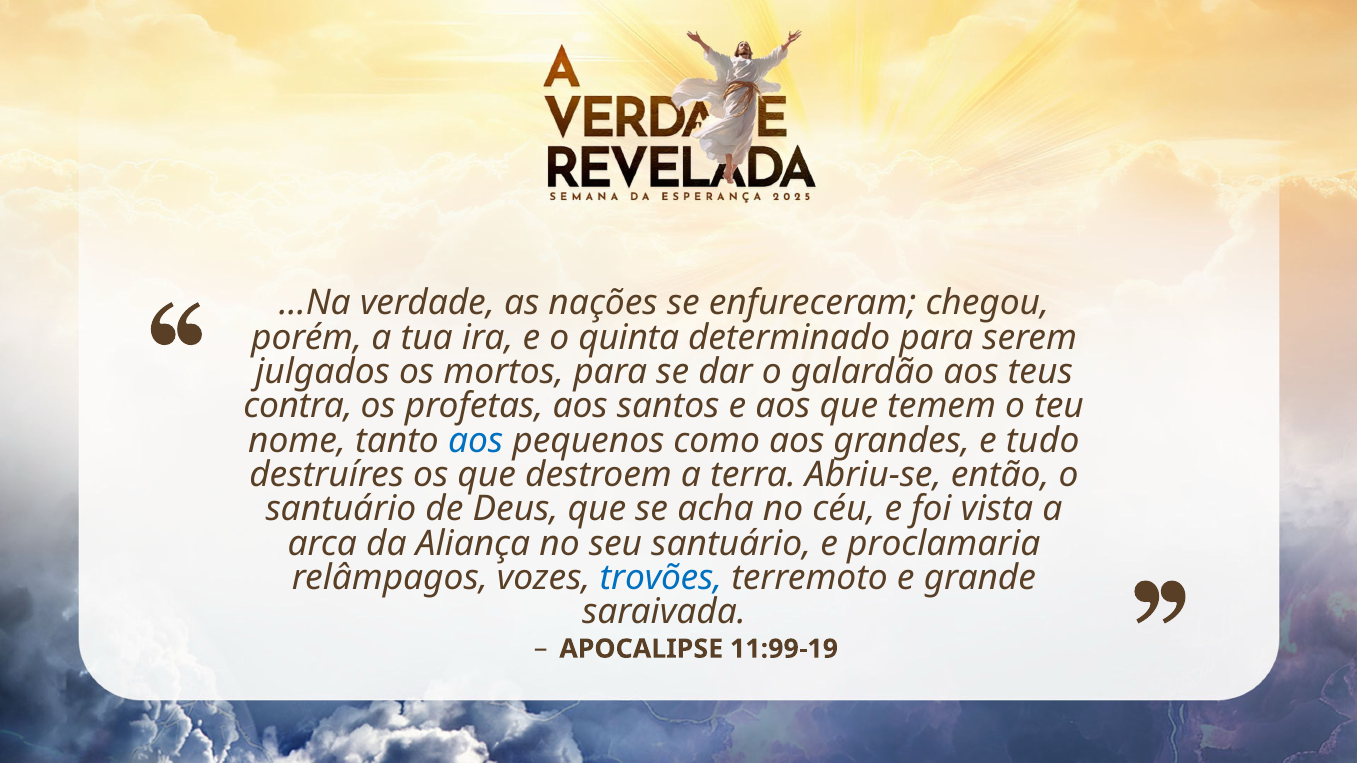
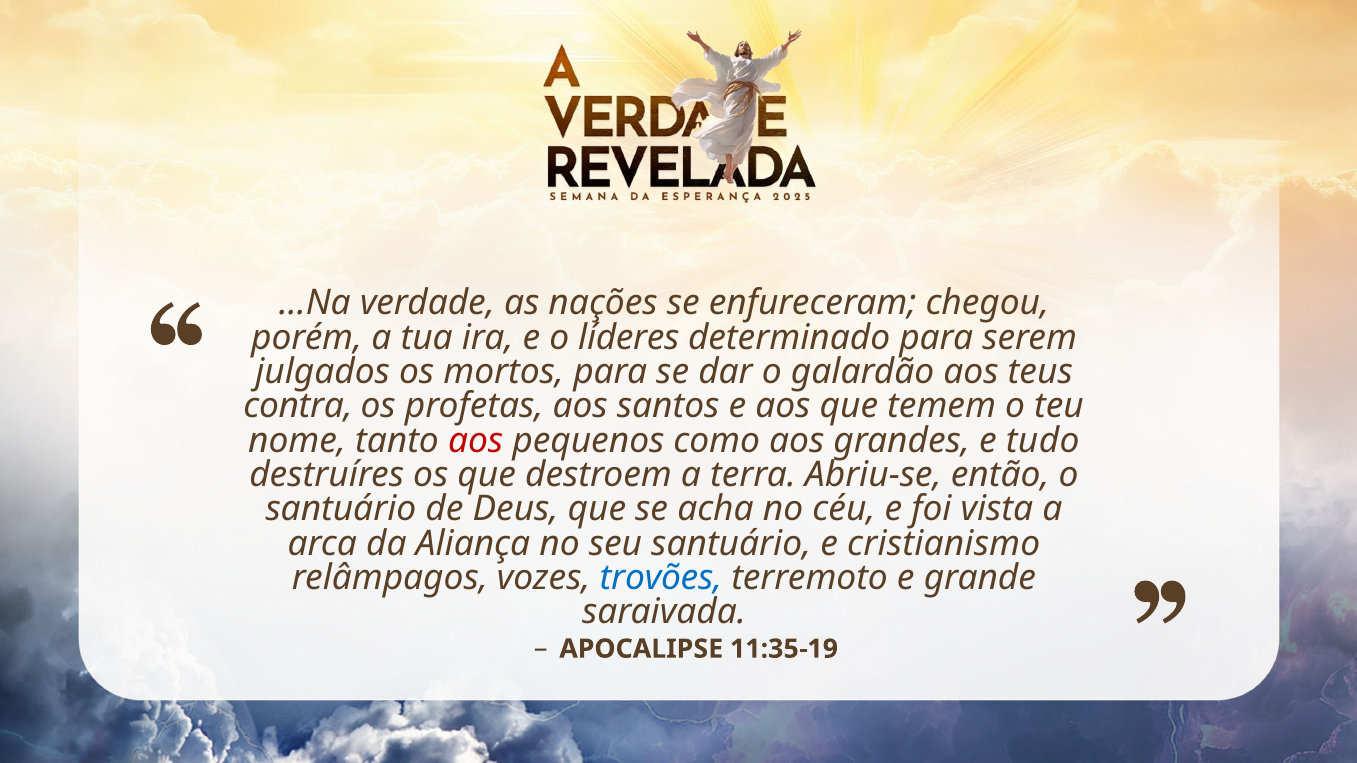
quinta: quinta -> líderes
aos at (476, 441) colour: blue -> red
proclamaria: proclamaria -> cristianismo
11:99-19: 11:99-19 -> 11:35-19
